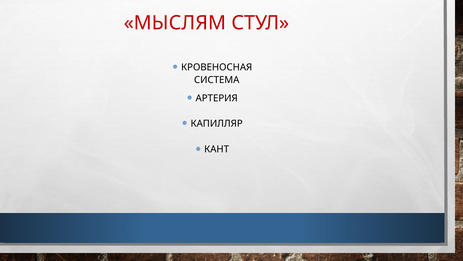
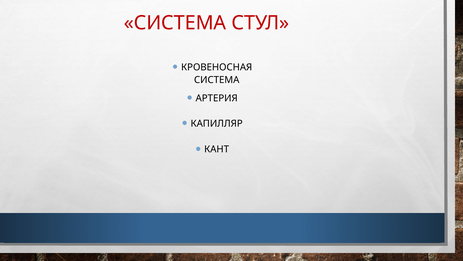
МЫСЛЯМ at (175, 23): МЫСЛЯМ -> СИСТЕМА
